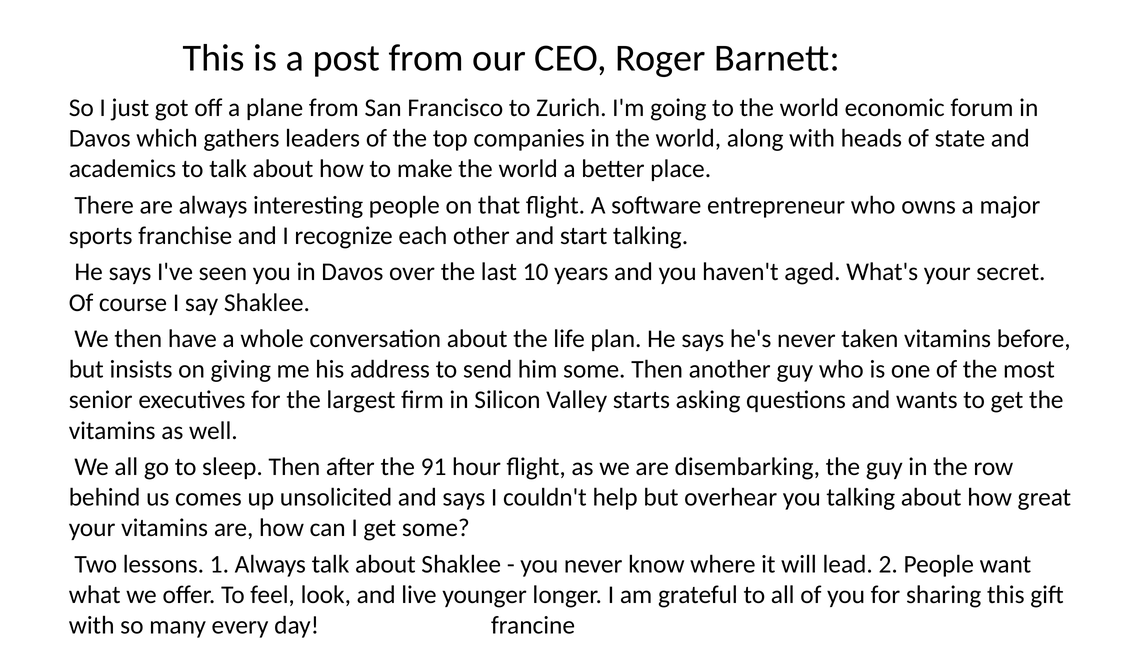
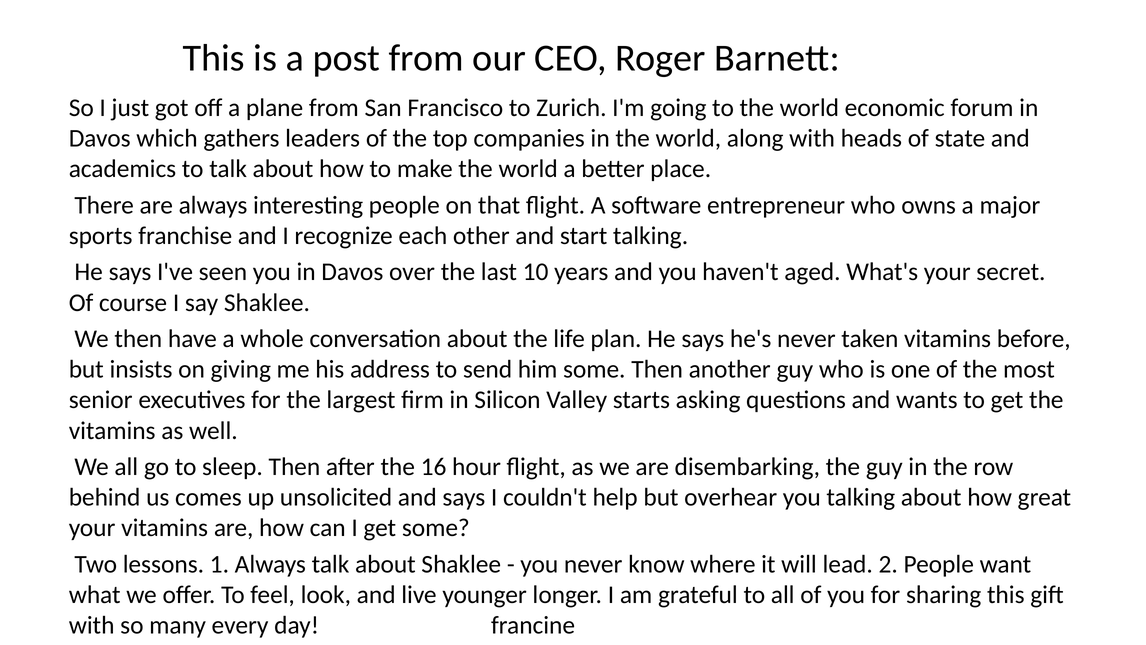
91: 91 -> 16
